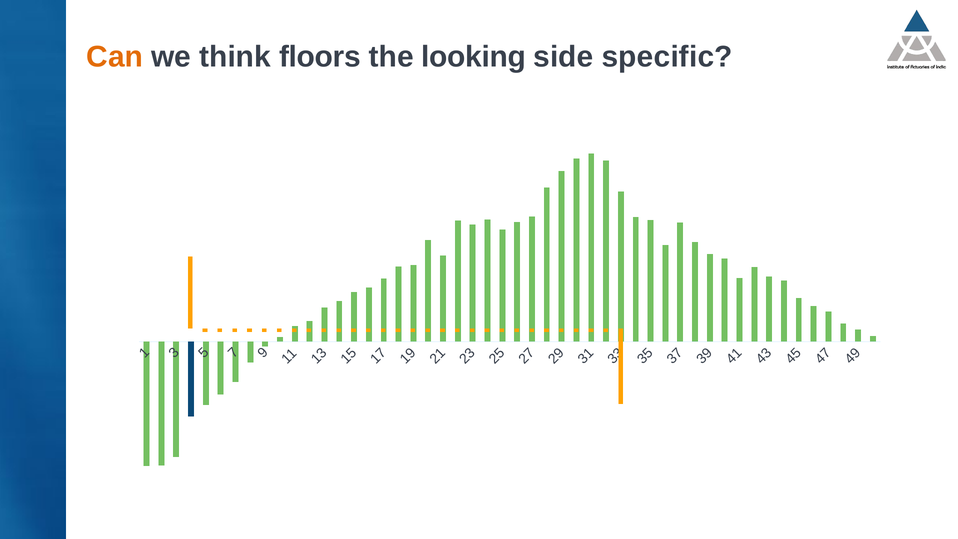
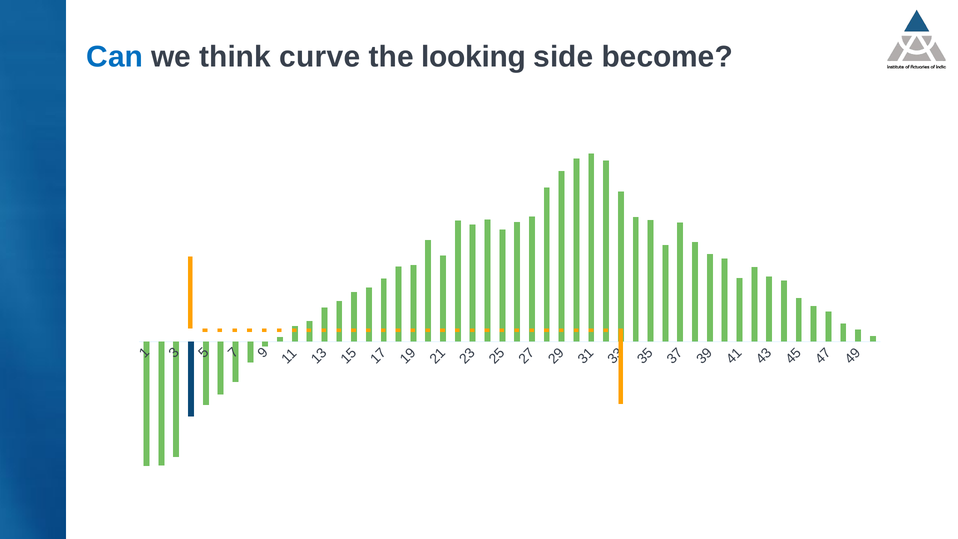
Can colour: orange -> blue
floors: floors -> curve
specific: specific -> become
